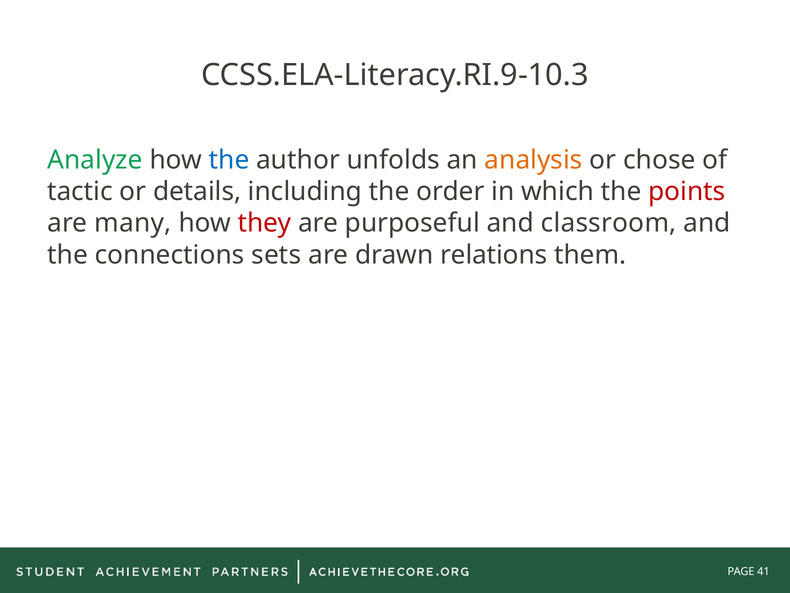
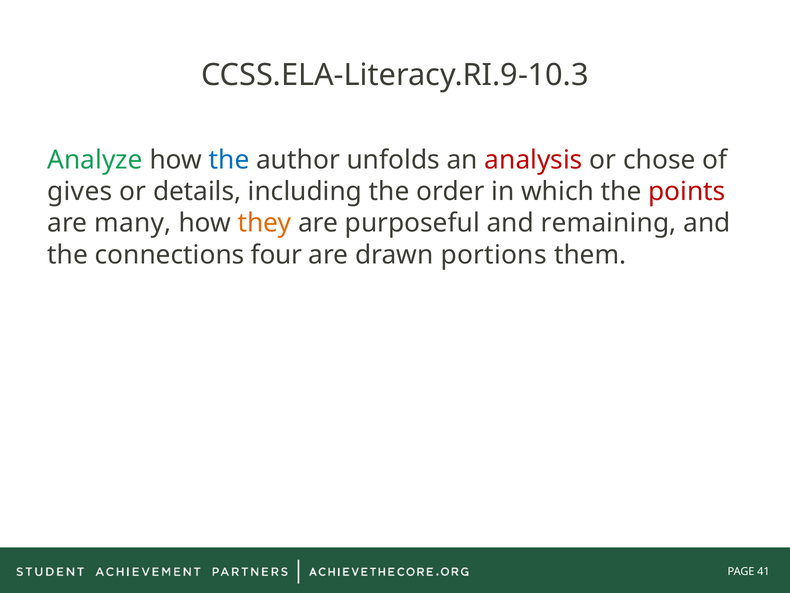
analysis colour: orange -> red
tactic: tactic -> gives
they colour: red -> orange
classroom: classroom -> remaining
sets: sets -> four
relations: relations -> portions
